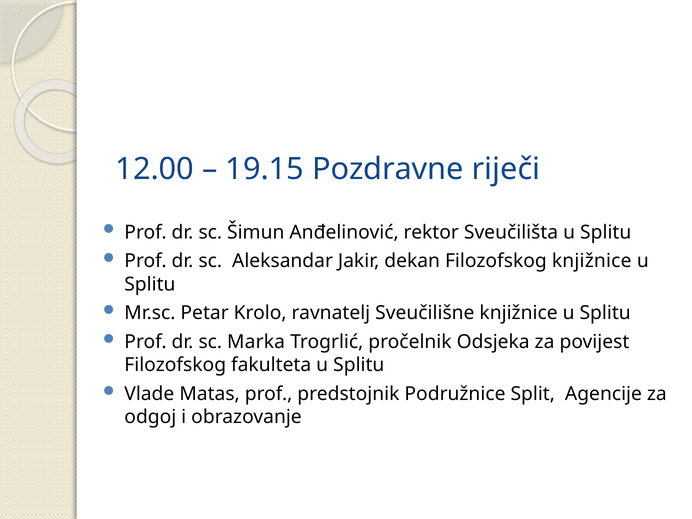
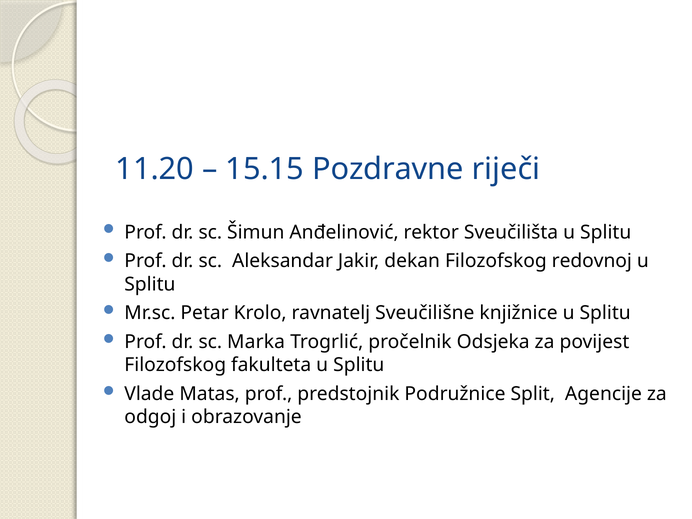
12.00: 12.00 -> 11.20
19.15: 19.15 -> 15.15
Filozofskog knjižnice: knjižnice -> redovnoj
